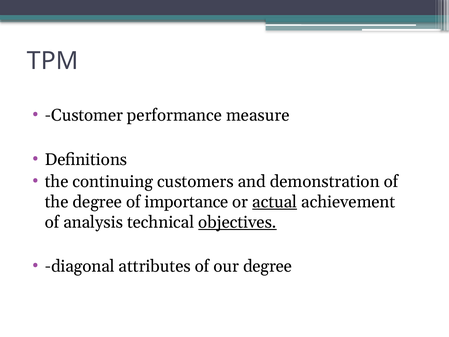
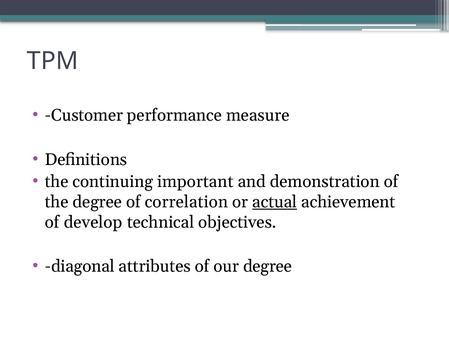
customers: customers -> important
importance: importance -> correlation
analysis: analysis -> develop
objectives underline: present -> none
